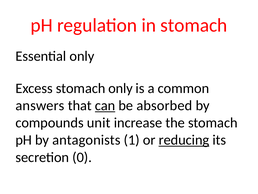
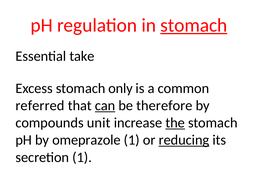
stomach at (194, 25) underline: none -> present
Essential only: only -> take
answers: answers -> referred
absorbed: absorbed -> therefore
the underline: none -> present
antagonists: antagonists -> omeprazole
secretion 0: 0 -> 1
